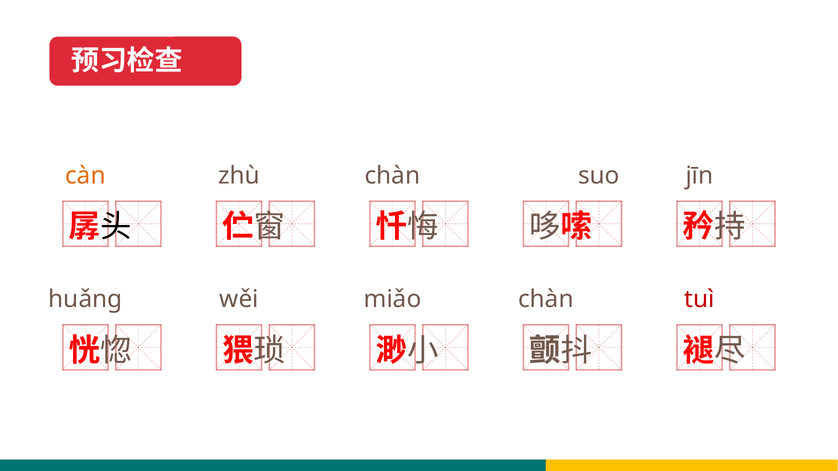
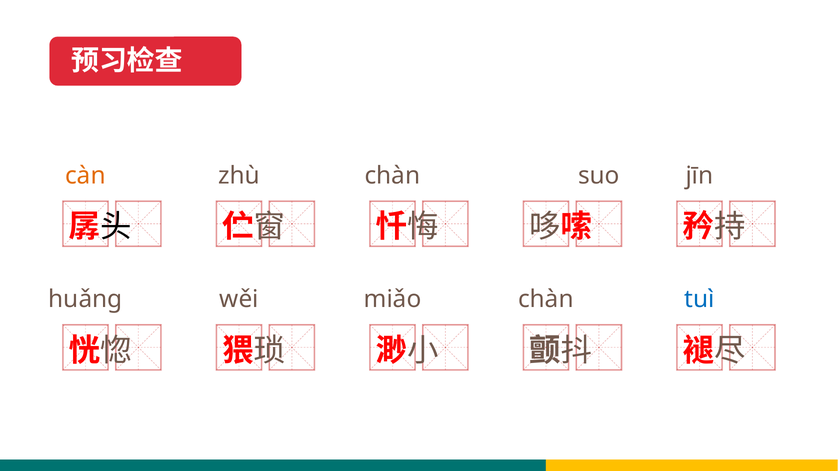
tuì colour: red -> blue
